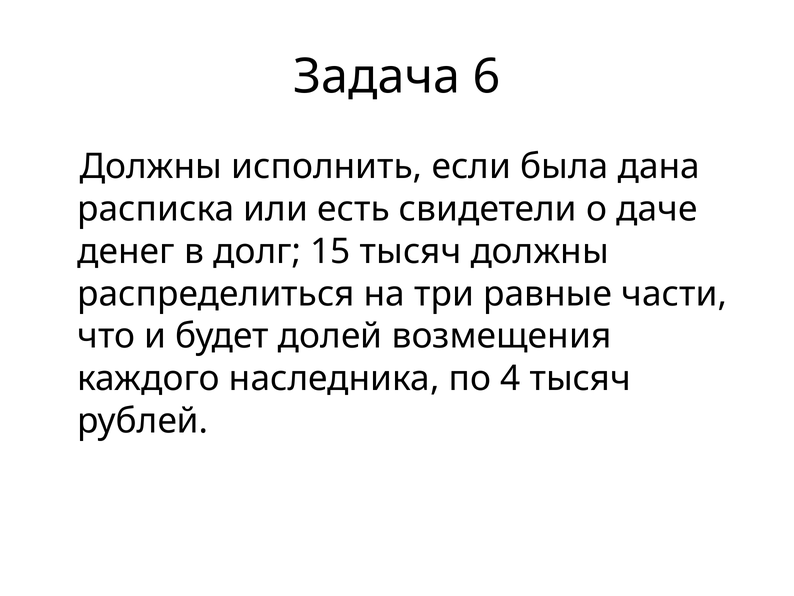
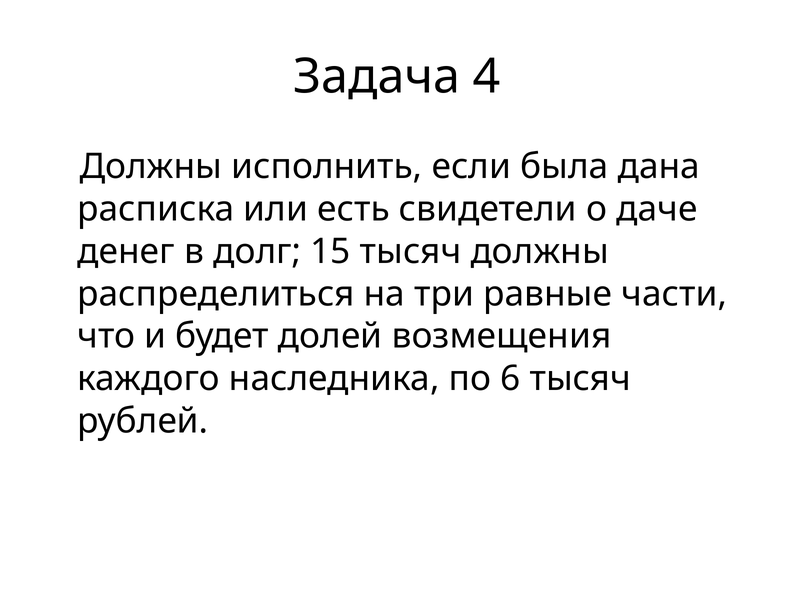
6: 6 -> 4
4: 4 -> 6
